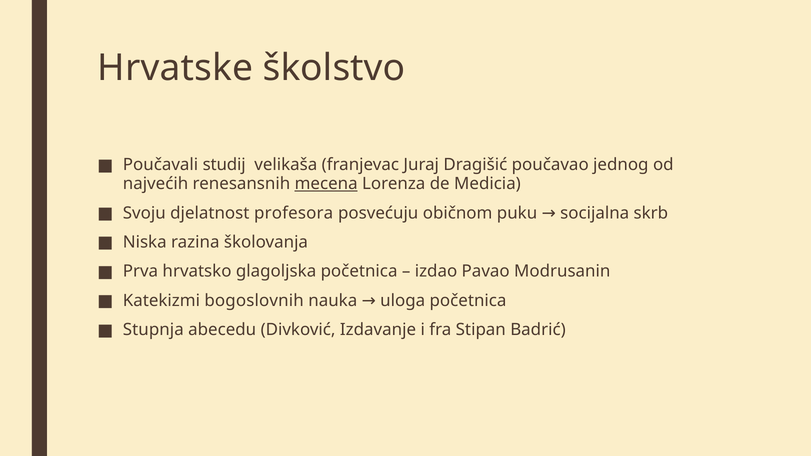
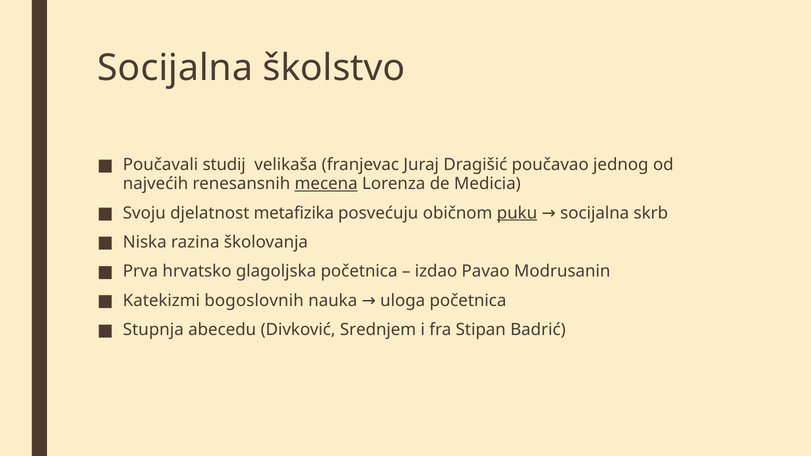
Hrvatske at (175, 68): Hrvatske -> Socijalna
profesora: profesora -> metafizika
puku underline: none -> present
Izdavanje: Izdavanje -> Srednjem
